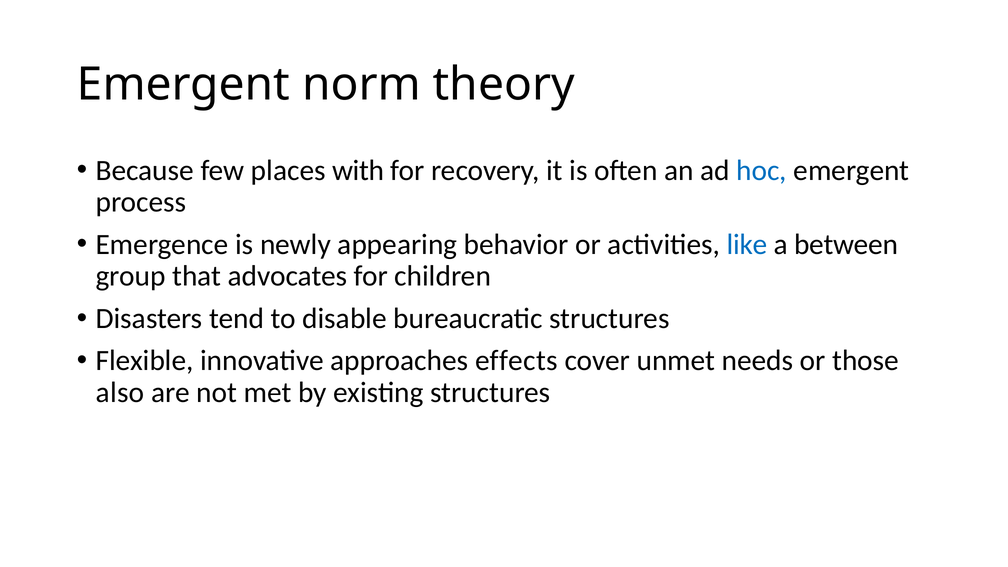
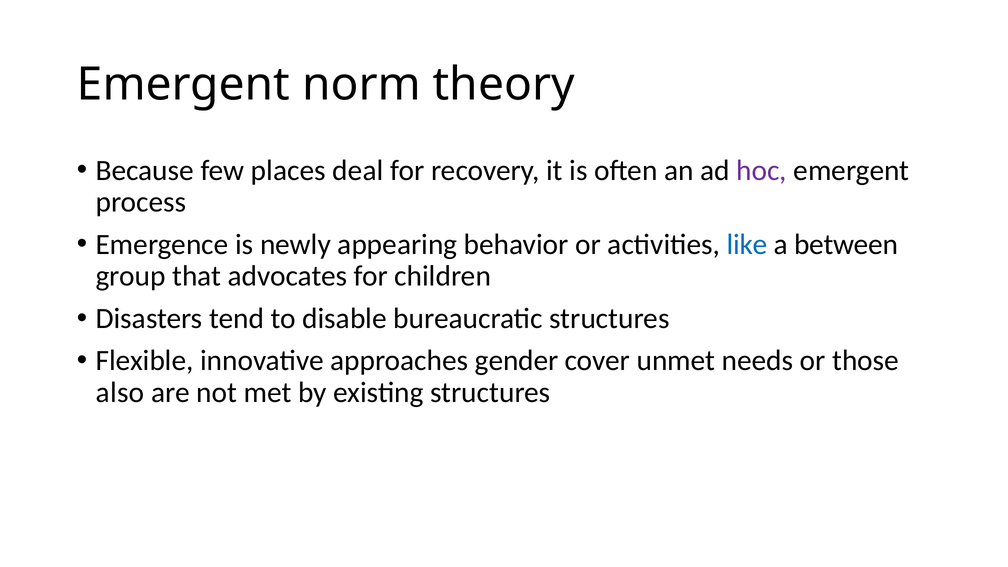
with: with -> deal
hoc colour: blue -> purple
effects: effects -> gender
